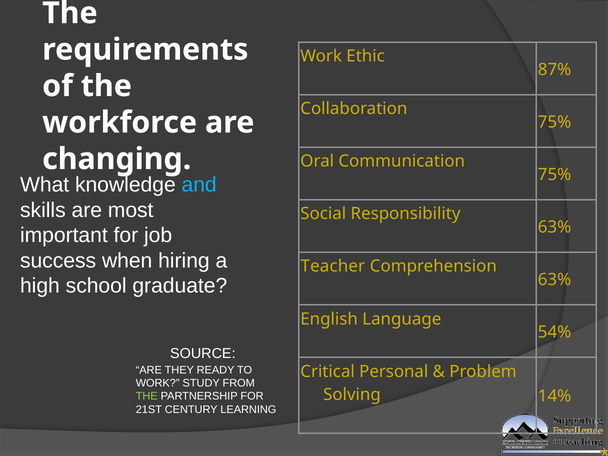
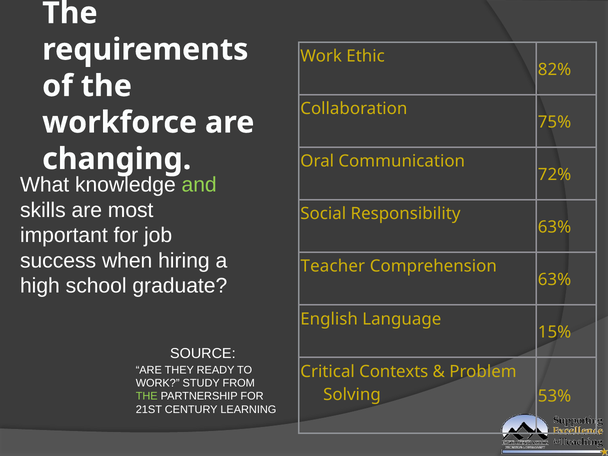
87%: 87% -> 82%
75% at (555, 175): 75% -> 72%
and colour: light blue -> light green
54%: 54% -> 15%
Personal: Personal -> Contexts
14%: 14% -> 53%
